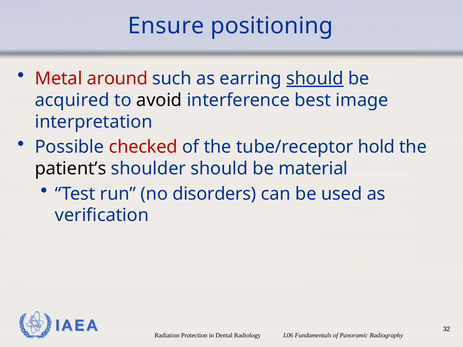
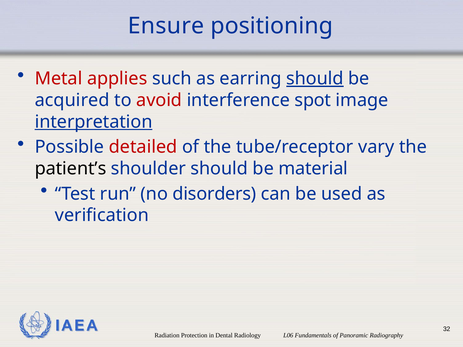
around: around -> applies
avoid colour: black -> red
best: best -> spot
interpretation underline: none -> present
checked: checked -> detailed
hold: hold -> vary
